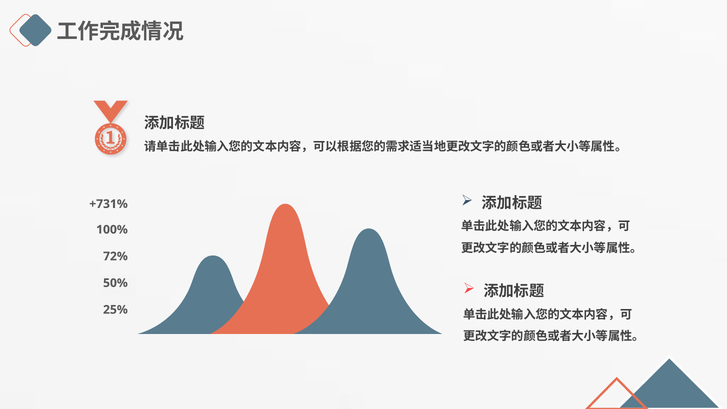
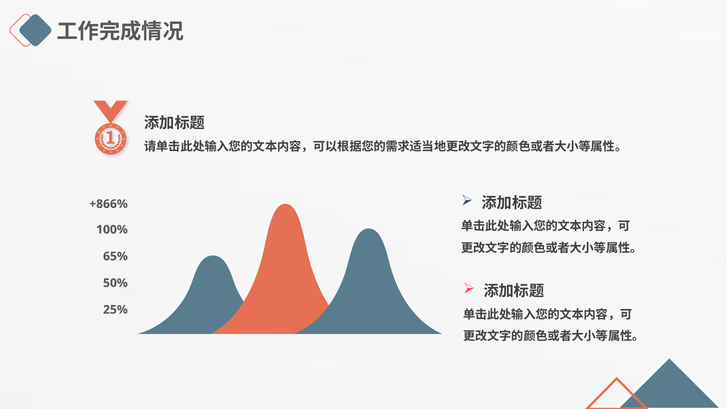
+731%: +731% -> +866%
72%: 72% -> 65%
